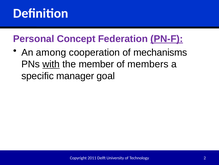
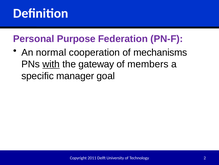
Concept: Concept -> Purpose
PN-F underline: present -> none
among: among -> normal
member: member -> gateway
